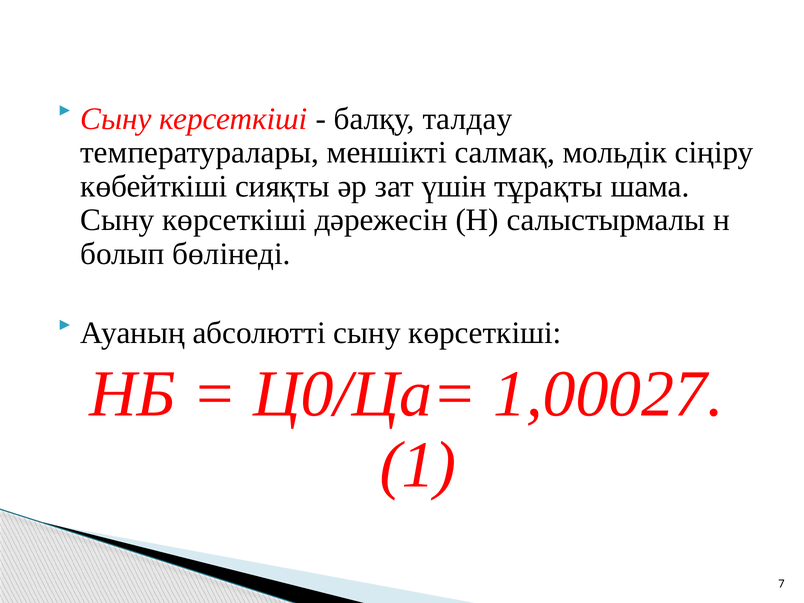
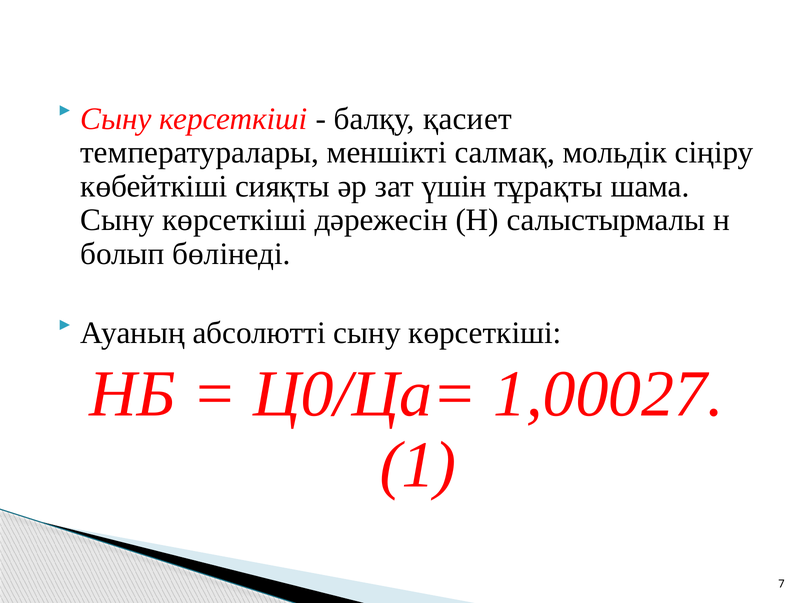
талдау: талдау -> қасиет
